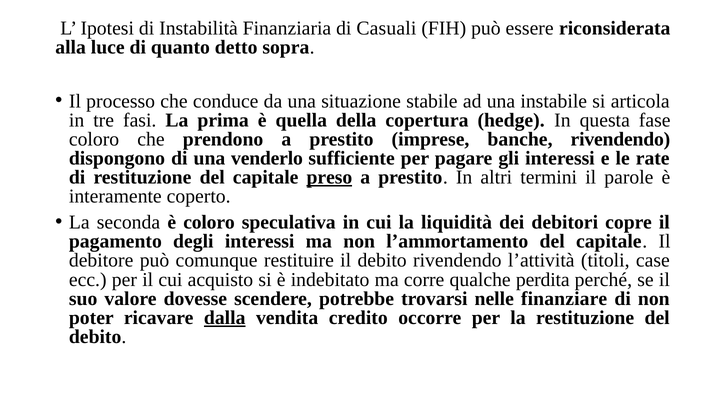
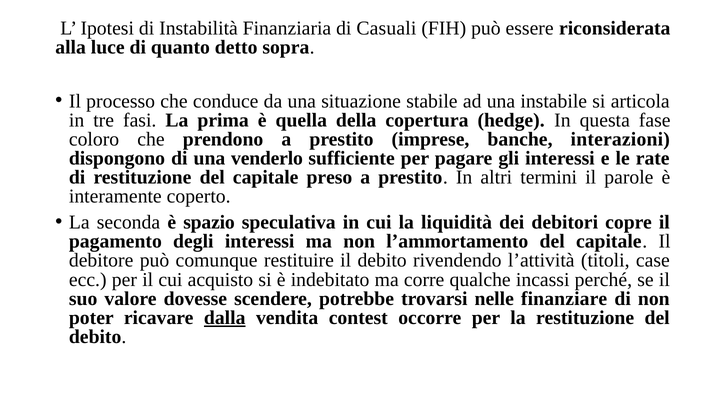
banche rivendendo: rivendendo -> interazioni
preso underline: present -> none
è coloro: coloro -> spazio
perdita: perdita -> incassi
credito: credito -> contest
